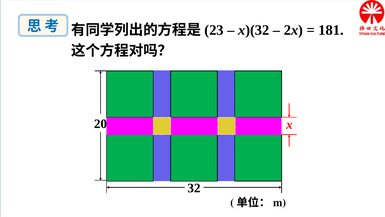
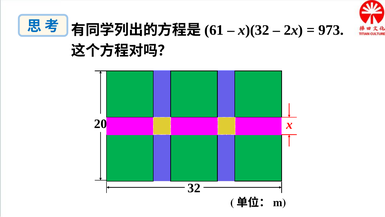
23: 23 -> 61
181: 181 -> 973
